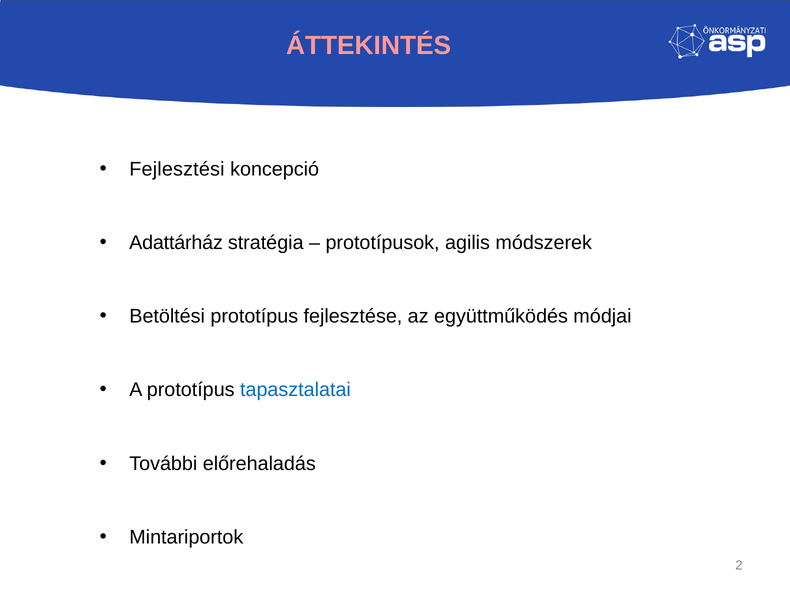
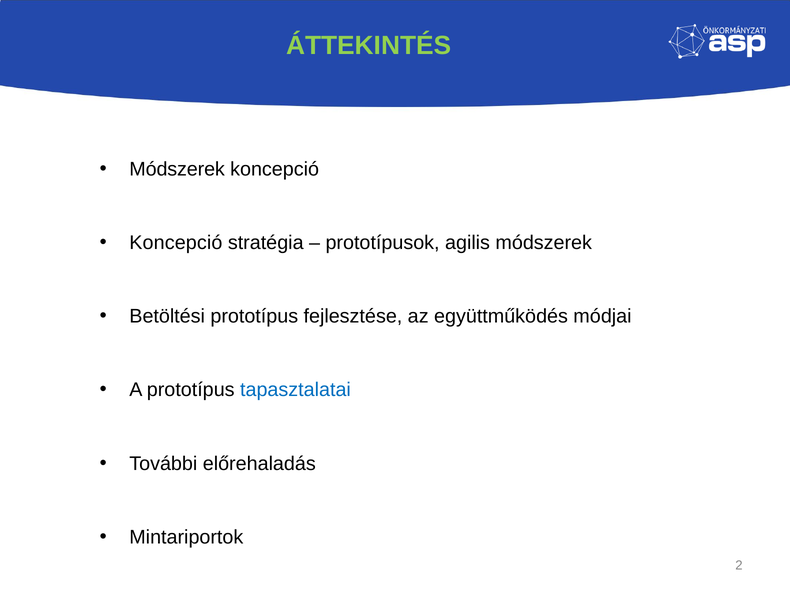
ÁTTEKINTÉS colour: pink -> light green
Fejlesztési at (177, 169): Fejlesztési -> Módszerek
Adattárház at (176, 243): Adattárház -> Koncepció
